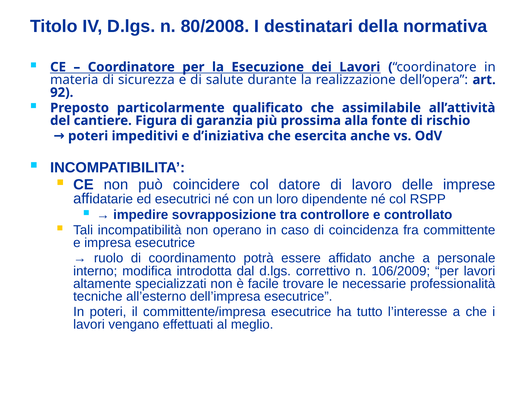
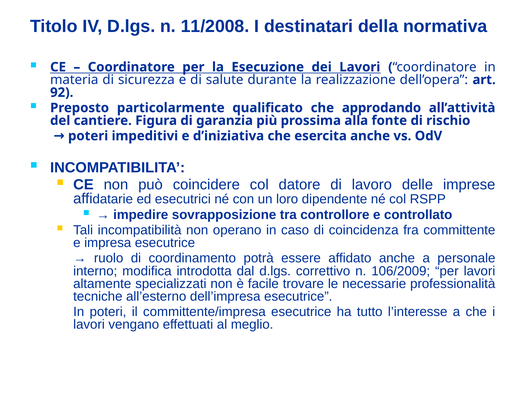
80/2008: 80/2008 -> 11/2008
assimilabile: assimilabile -> approdando
